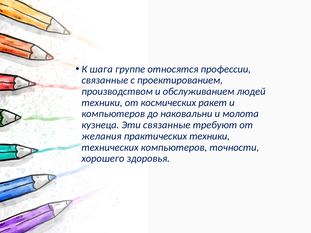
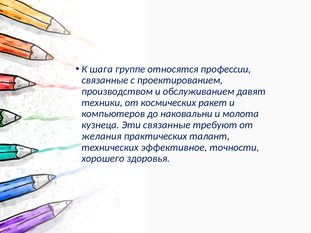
людей: людей -> давят
практических техники: техники -> талант
технических компьютеров: компьютеров -> эффективное
